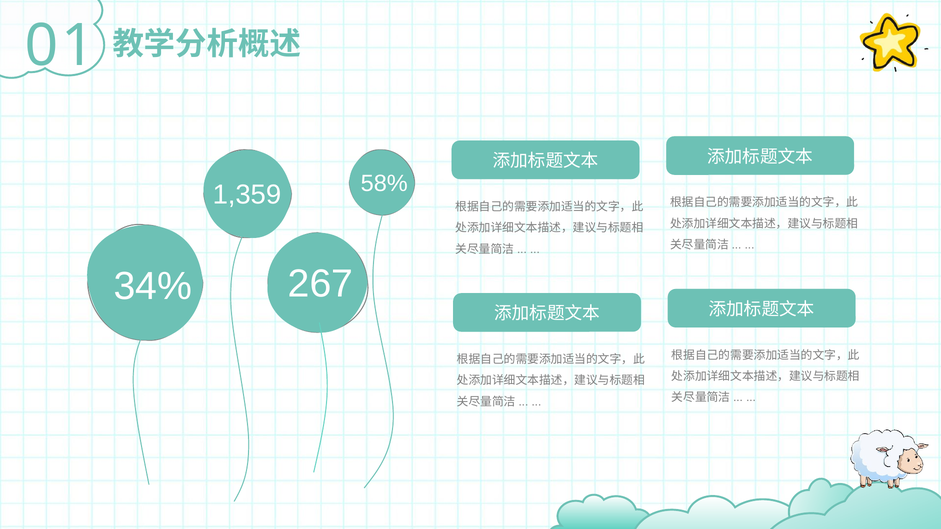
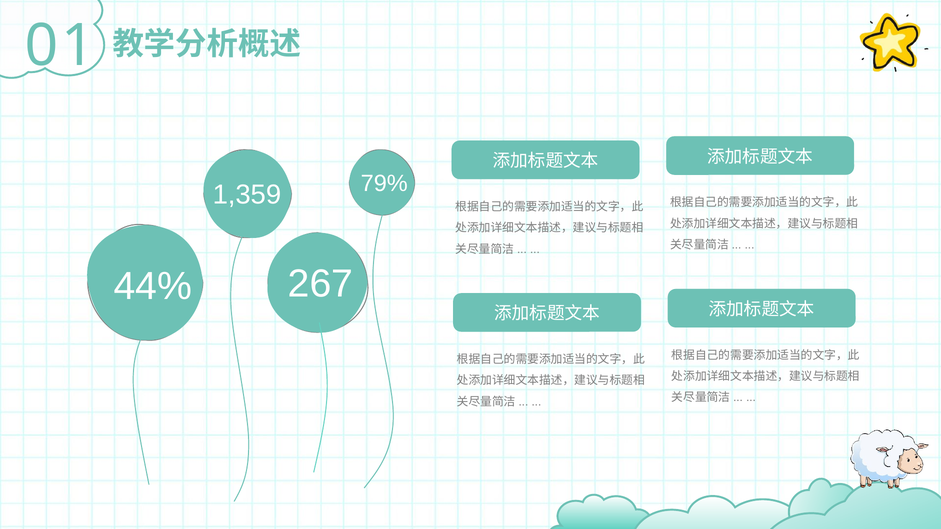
58%: 58% -> 79%
34%: 34% -> 44%
